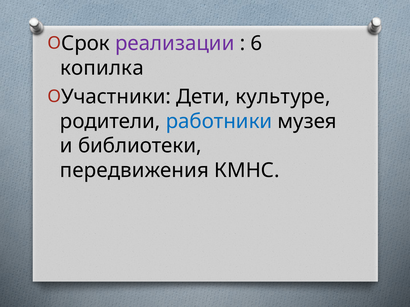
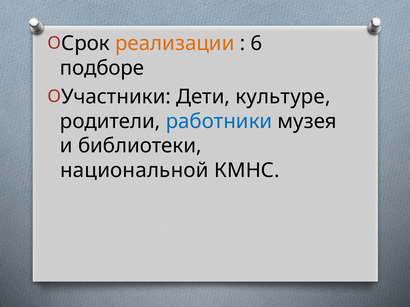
реализации colour: purple -> orange
копилка: копилка -> подборе
передвижения: передвижения -> национальной
